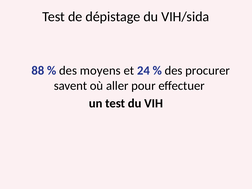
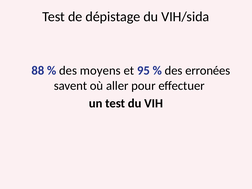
24: 24 -> 95
procurer: procurer -> erronées
